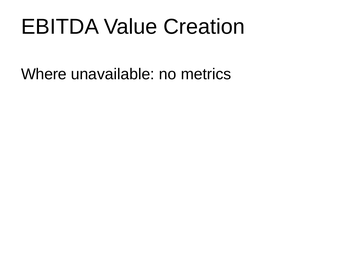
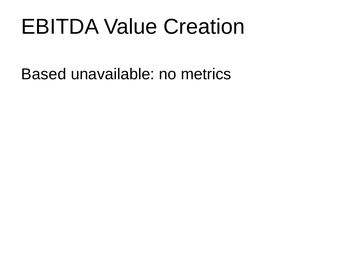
Where: Where -> Based
